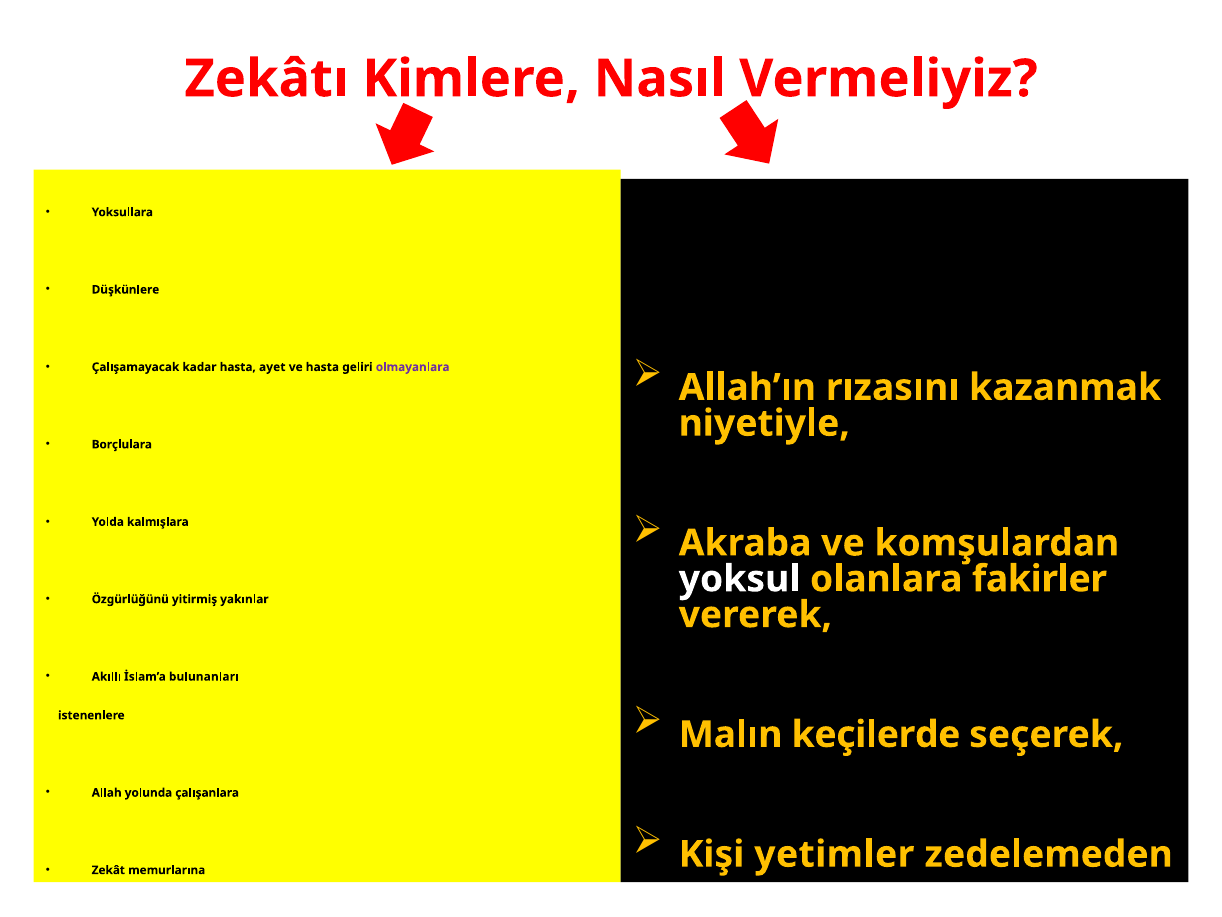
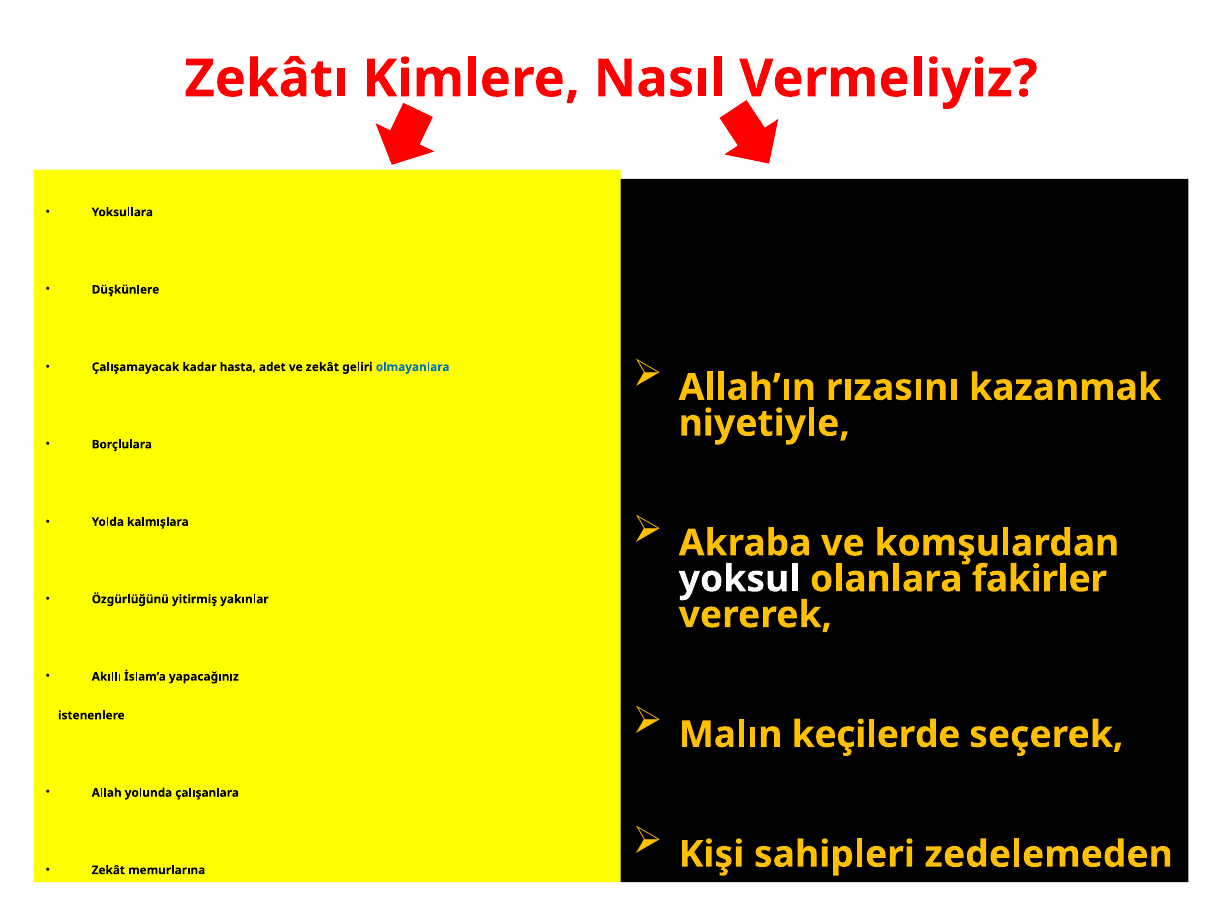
ayet: ayet -> adet
ve hasta: hasta -> zekât
olmayanlara colour: purple -> blue
bulunanları: bulunanları -> yapacağınız
yetimler: yetimler -> sahipleri
